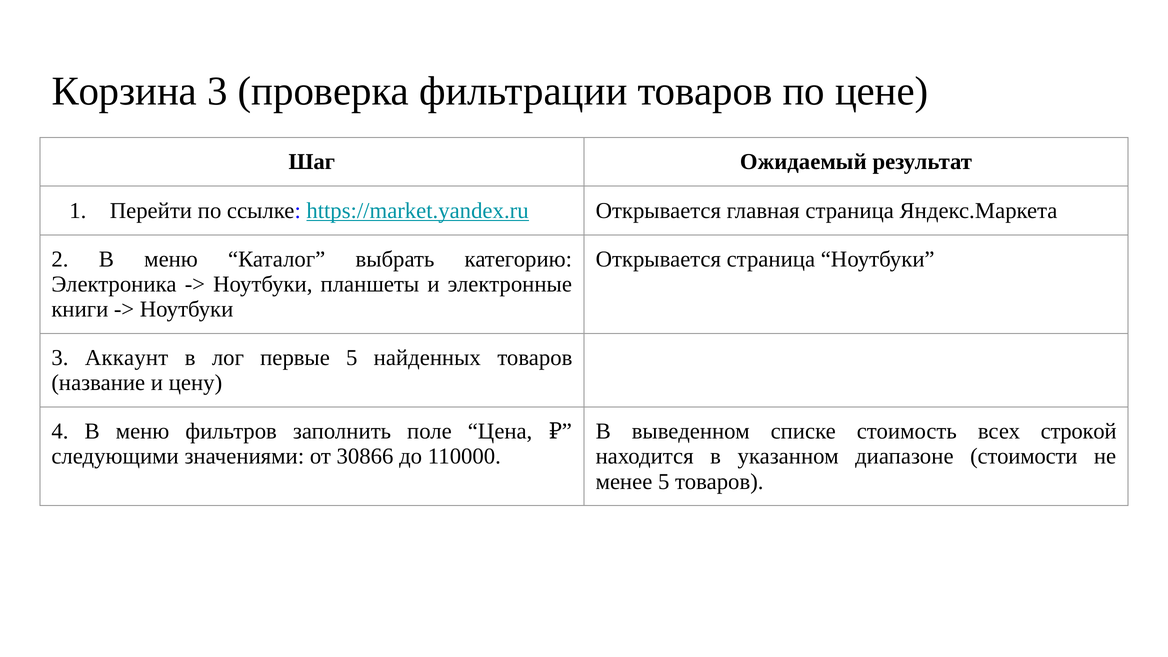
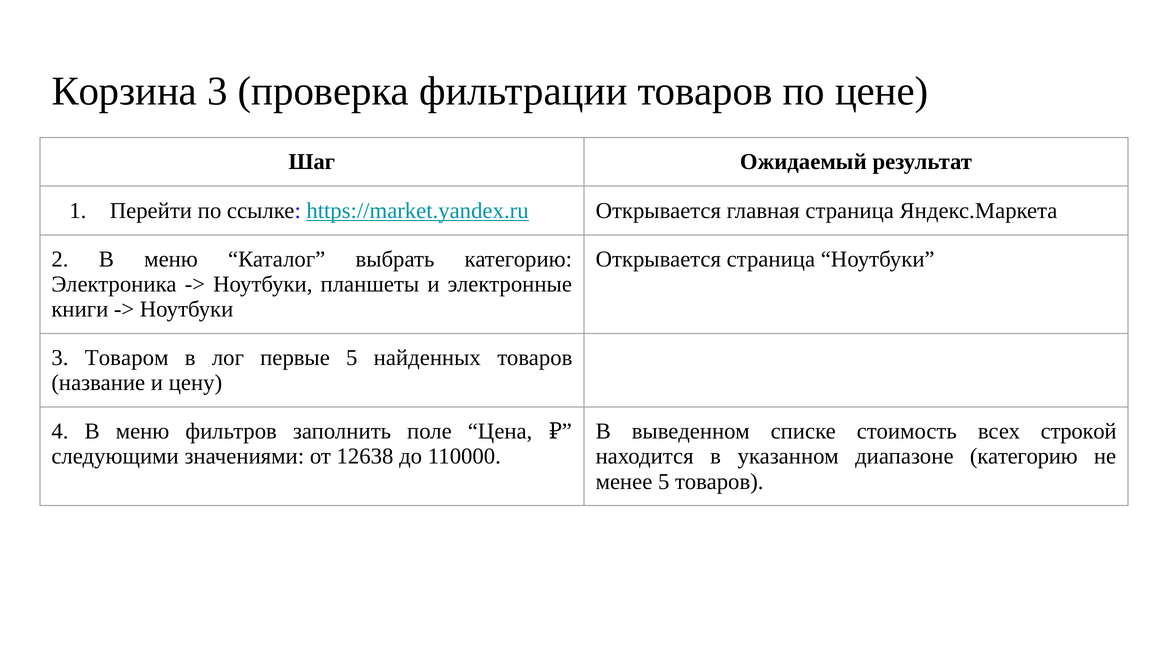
Аккаунт: Аккаунт -> Товаром
30866: 30866 -> 12638
диапазоне стоимости: стоимости -> категорию
